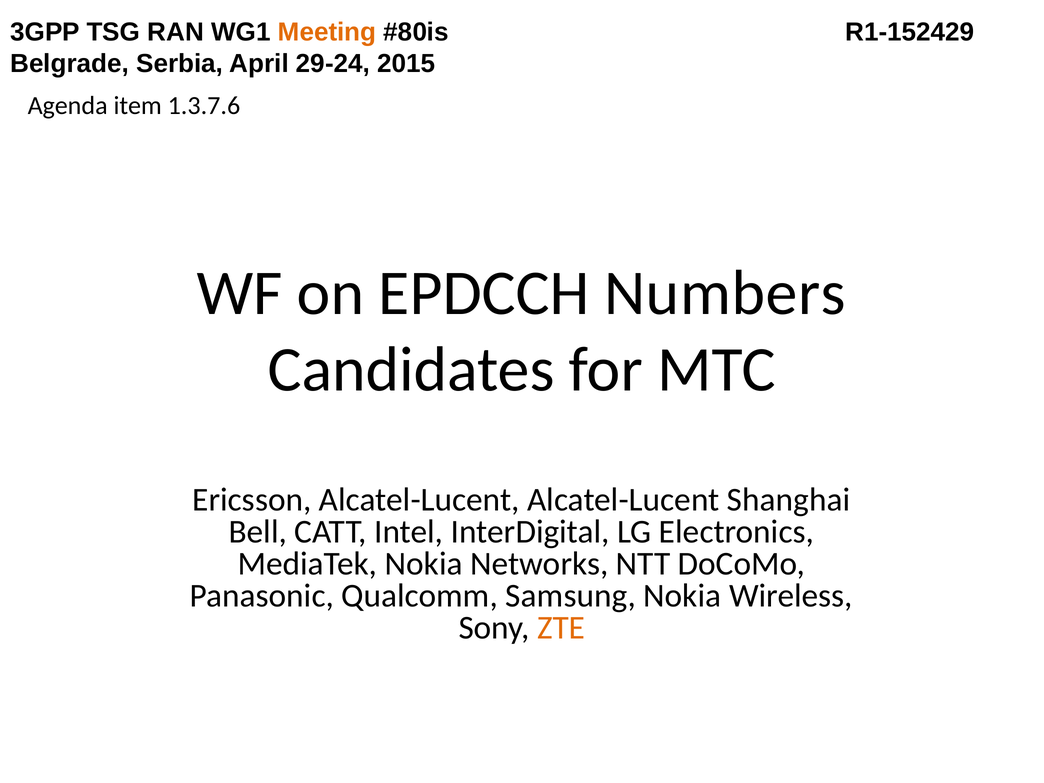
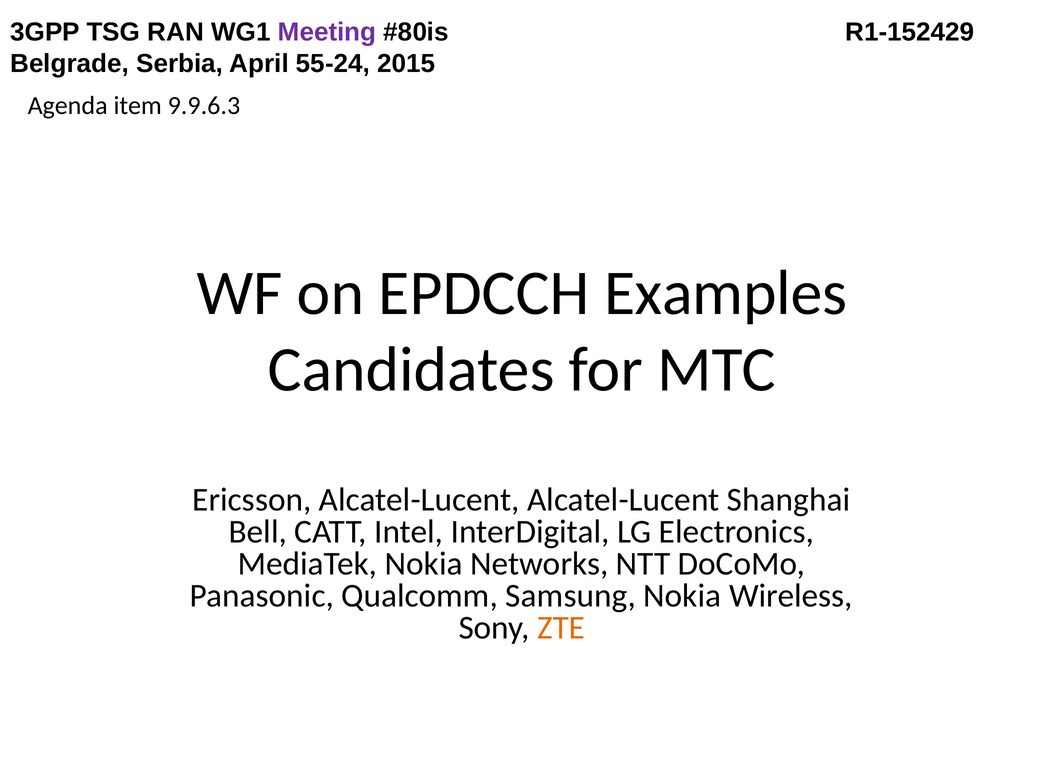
Meeting colour: orange -> purple
29-24: 29-24 -> 55-24
1.3.7.6: 1.3.7.6 -> 9.9.6.3
Numbers: Numbers -> Examples
